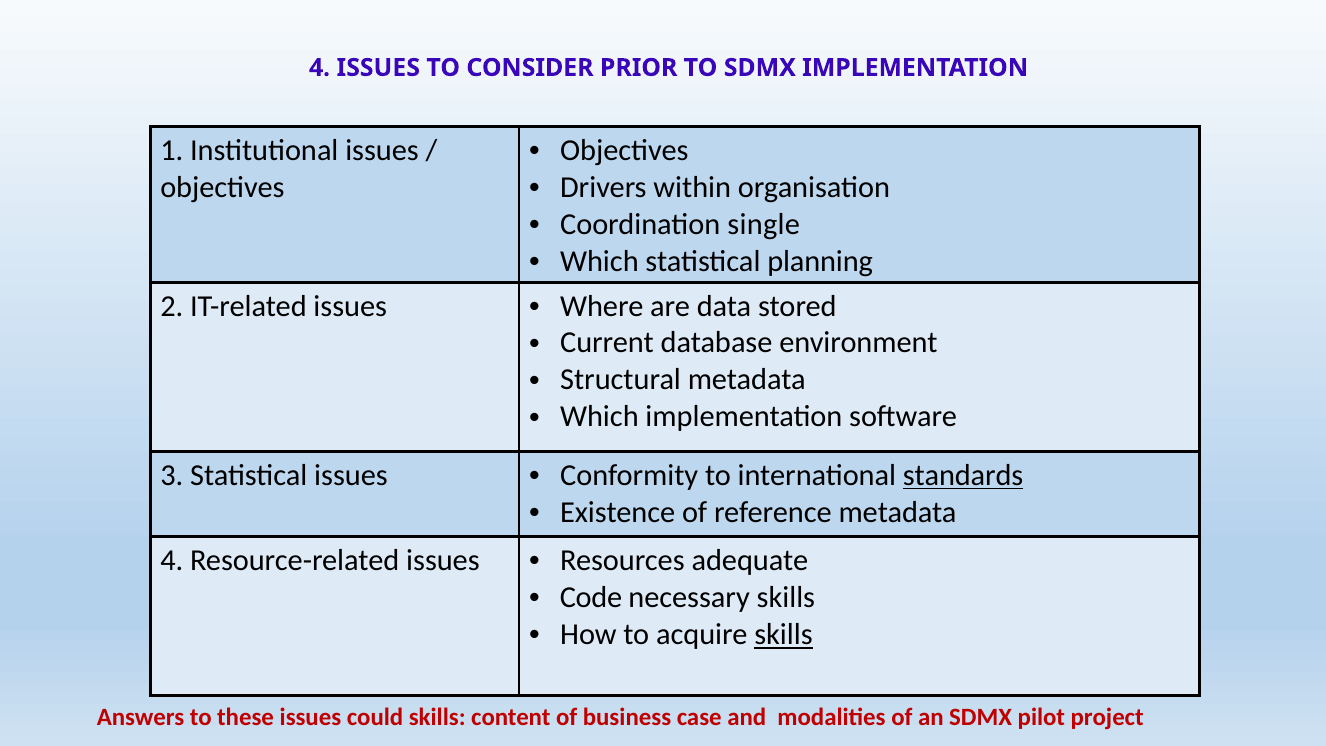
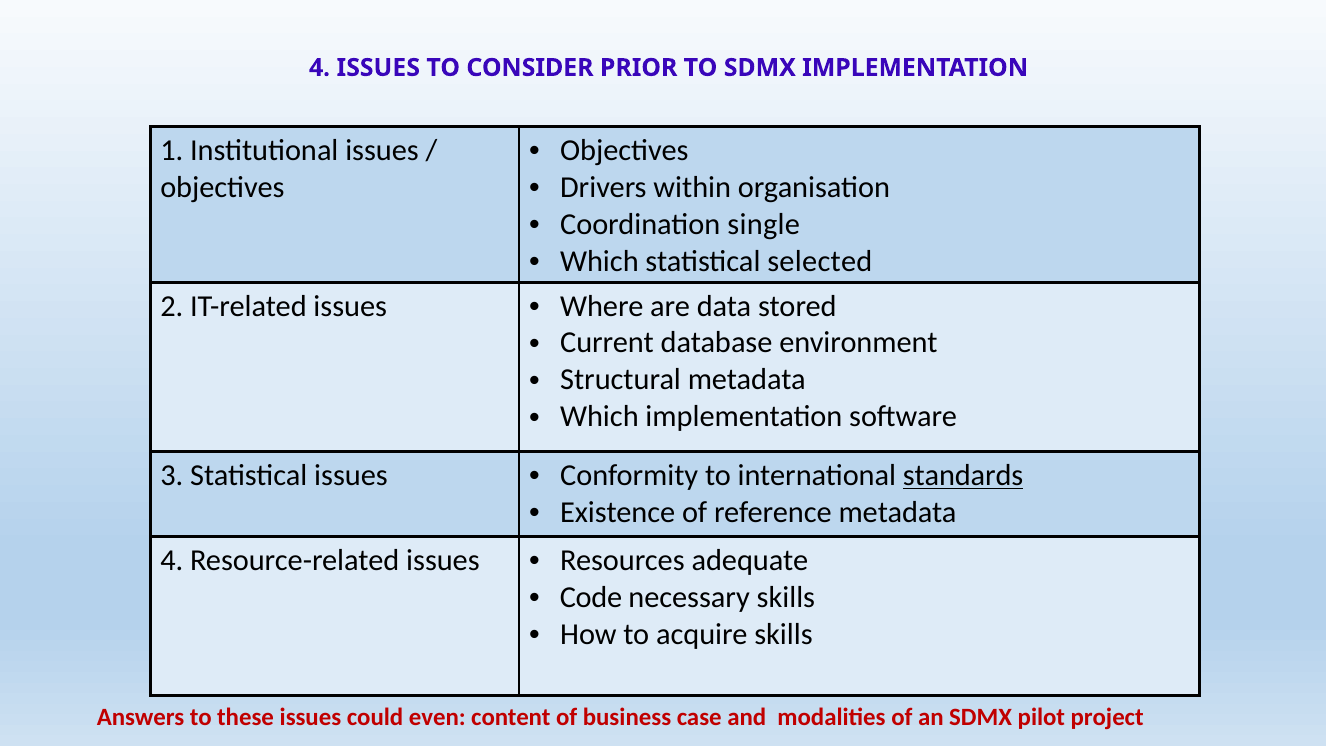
planning: planning -> selected
skills at (784, 634) underline: present -> none
could skills: skills -> even
